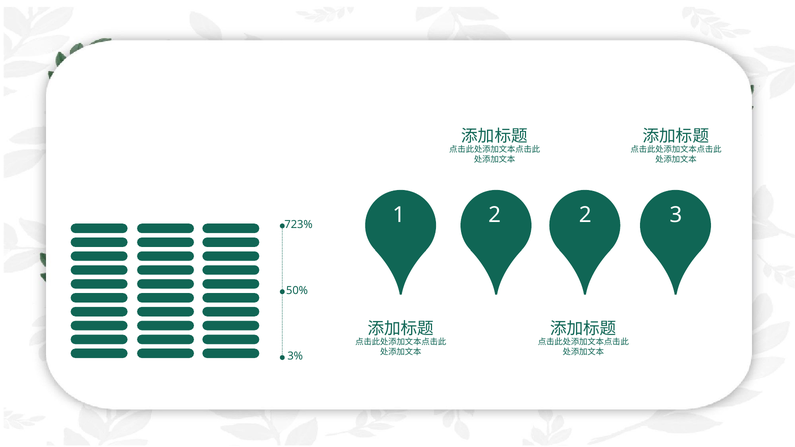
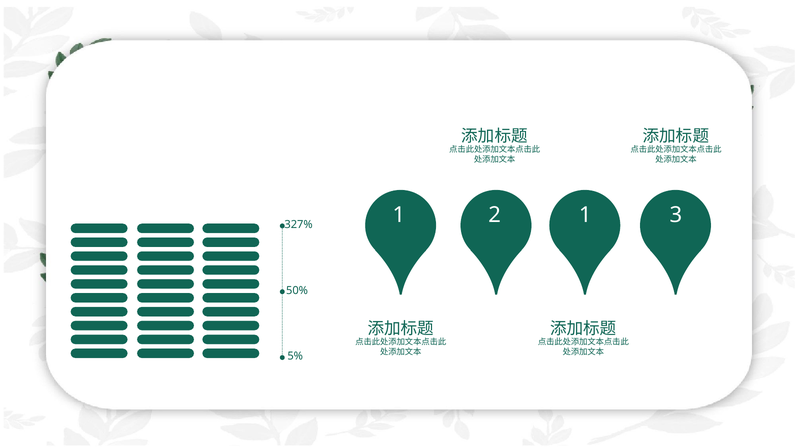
2 2: 2 -> 1
723%: 723% -> 327%
3%: 3% -> 5%
